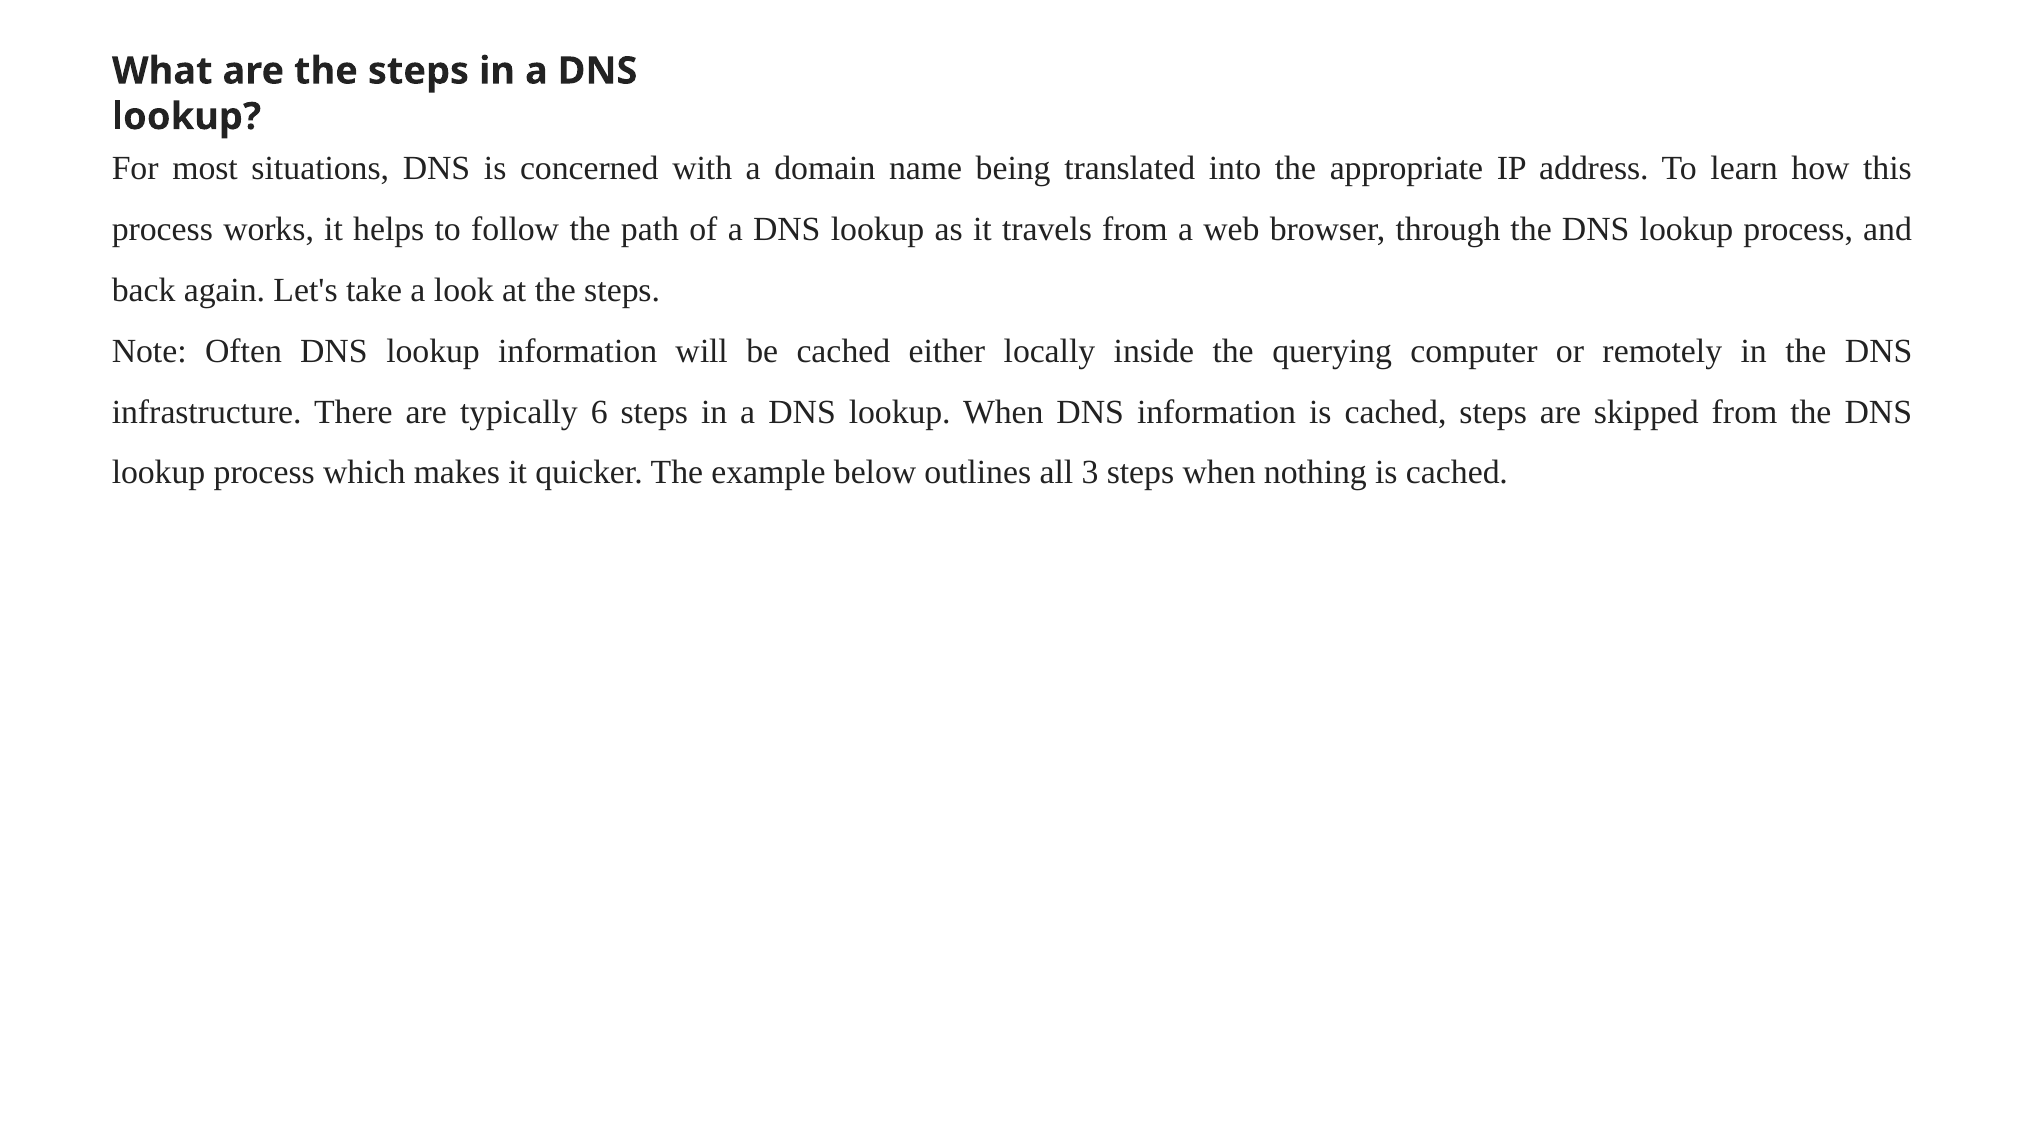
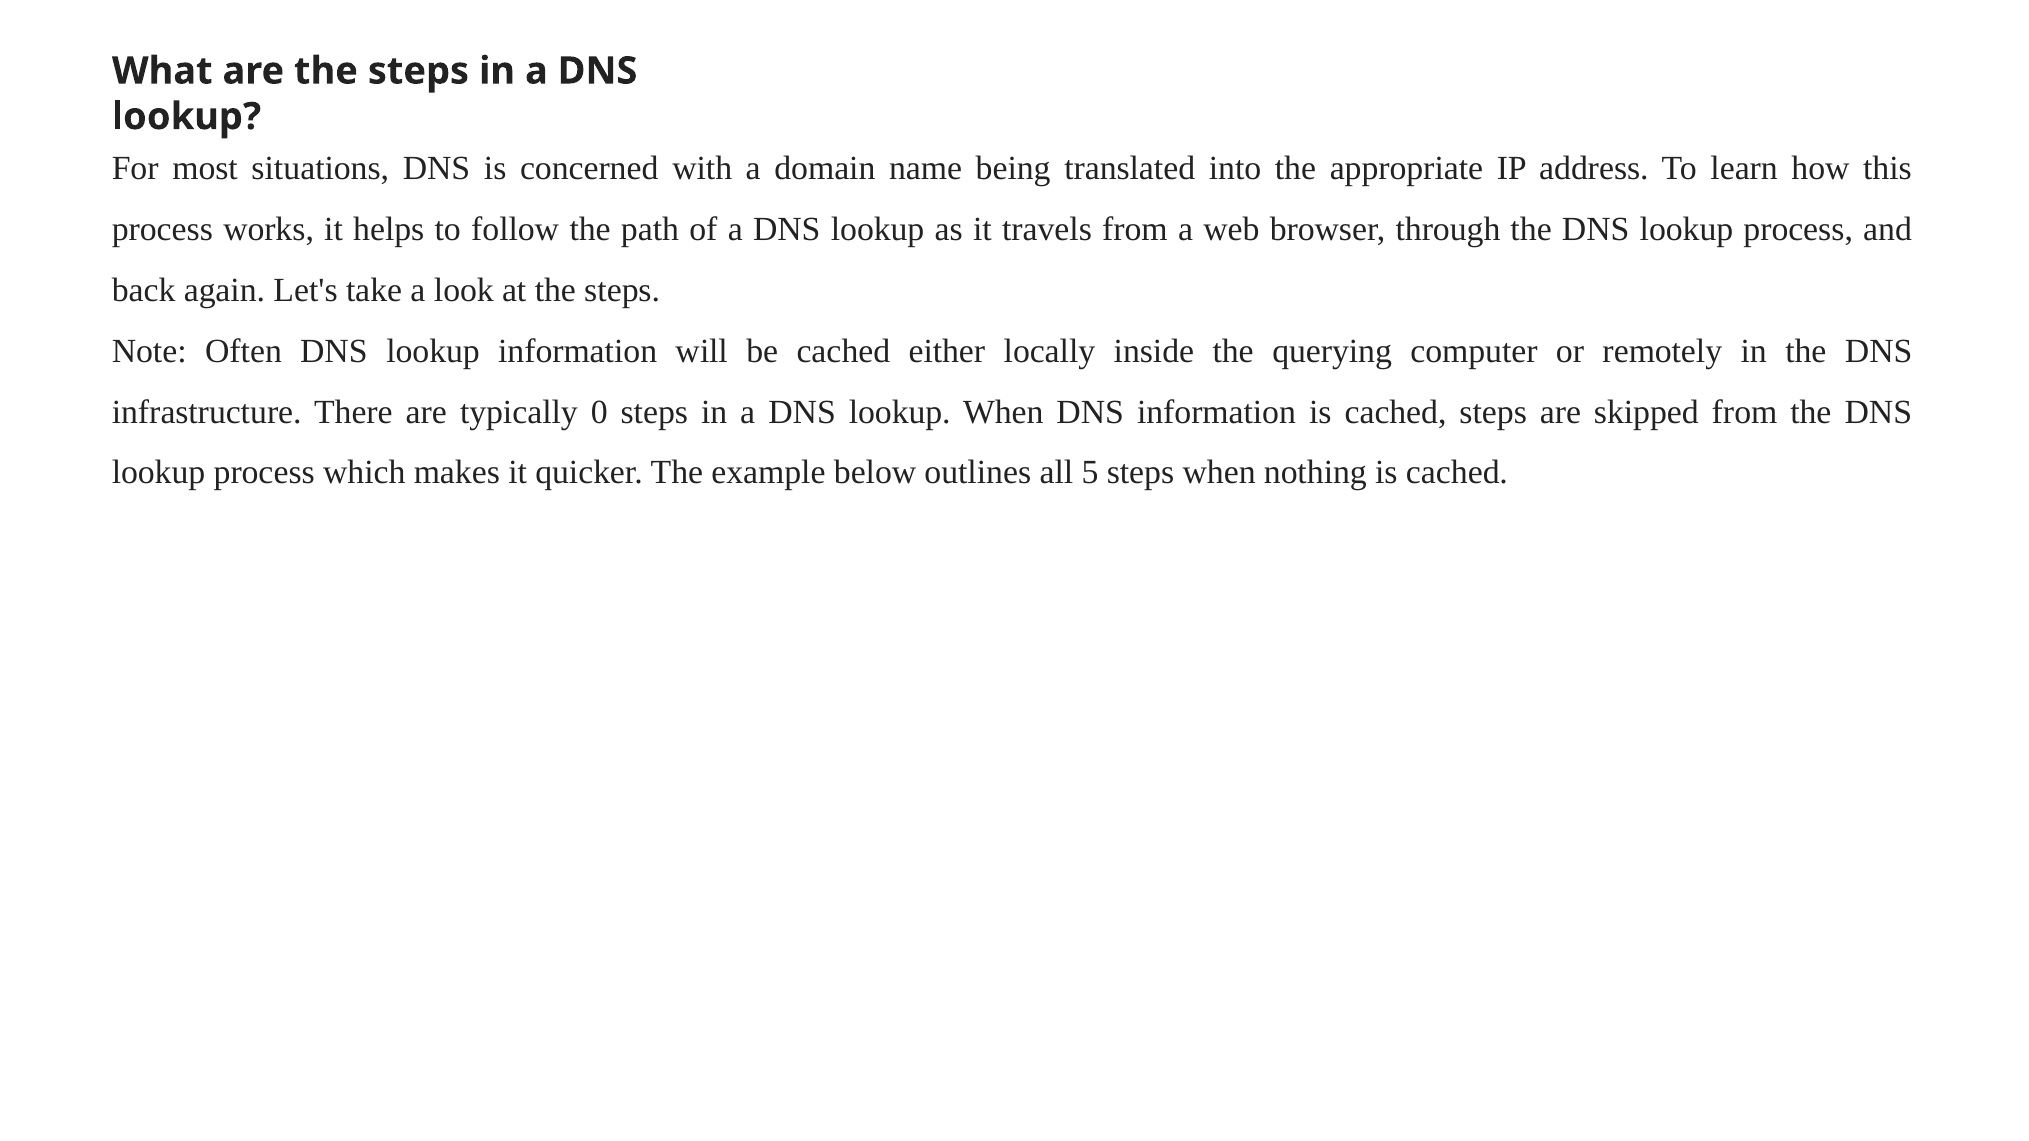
6: 6 -> 0
3: 3 -> 5
